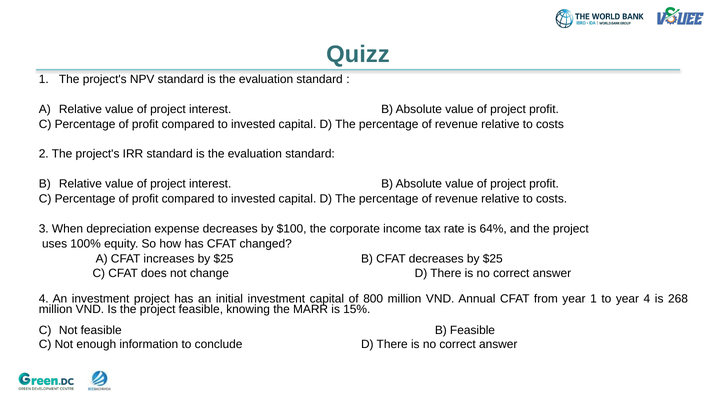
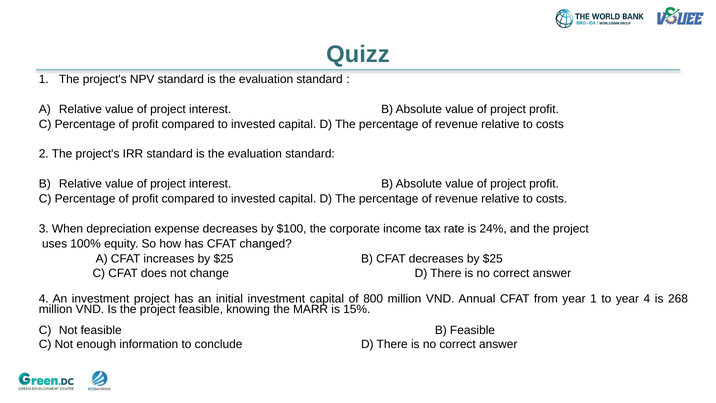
64%: 64% -> 24%
